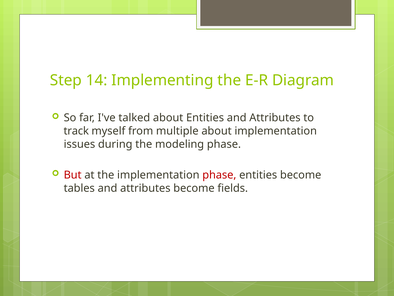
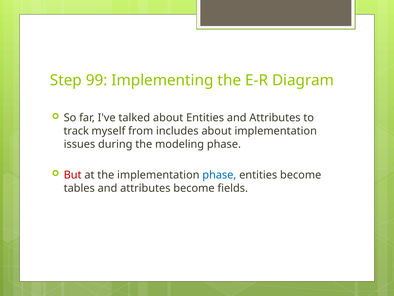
14: 14 -> 99
multiple: multiple -> includes
phase at (219, 175) colour: red -> blue
